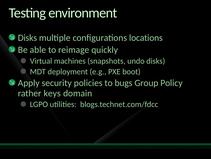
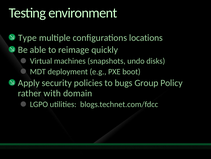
Disks at (27, 38): Disks -> Type
keys: keys -> with
